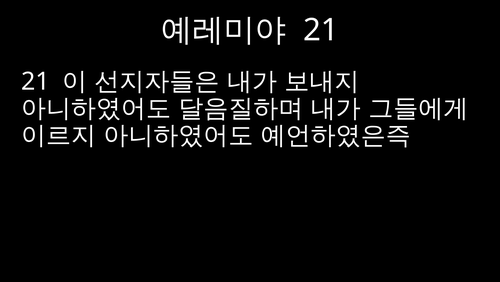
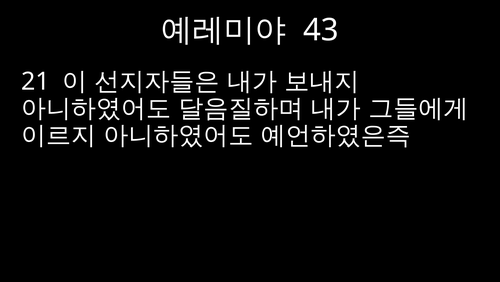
21 at (321, 30): 21 -> 43
